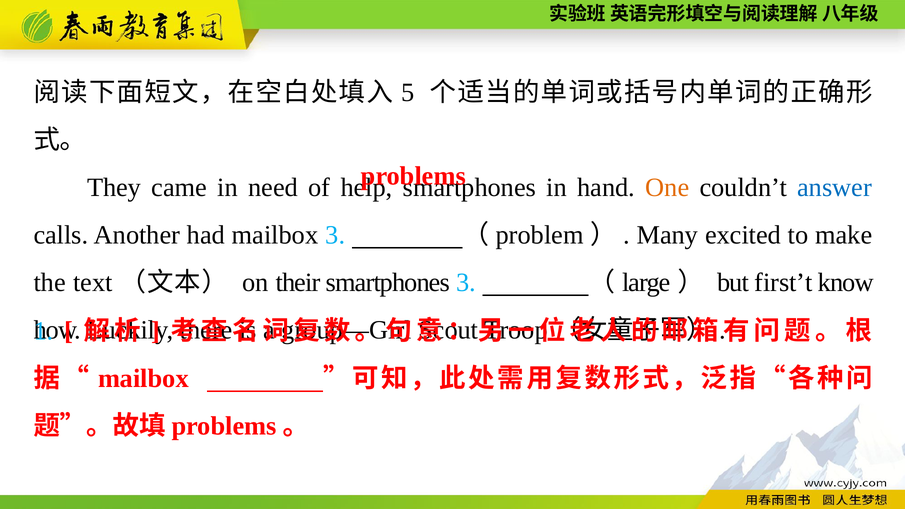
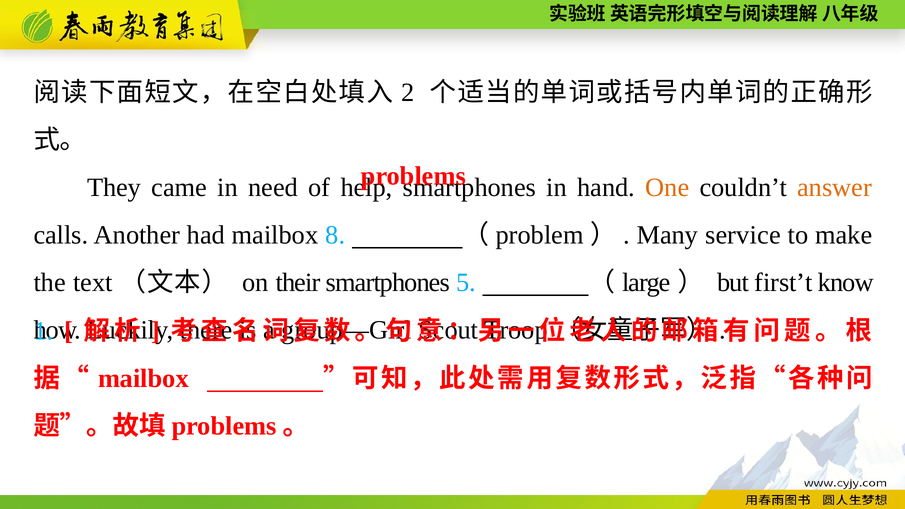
5: 5 -> 2
answer colour: blue -> orange
mailbox 3: 3 -> 8
excited: excited -> service
smartphones 3: 3 -> 5
